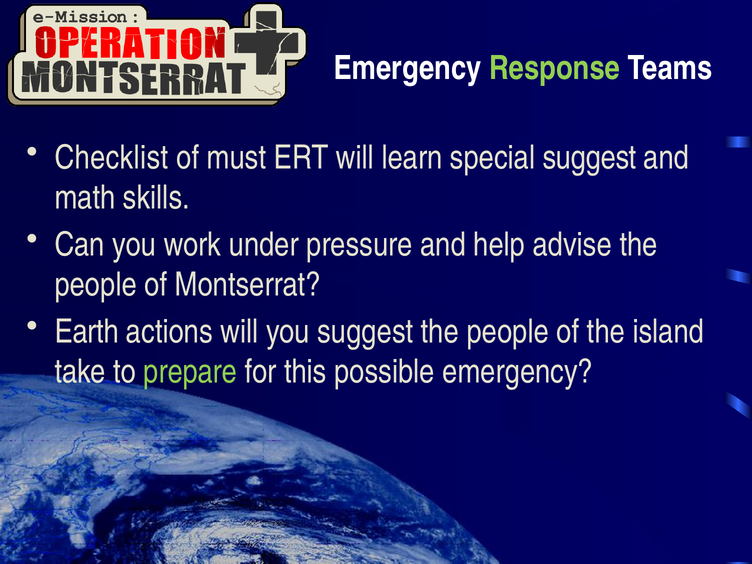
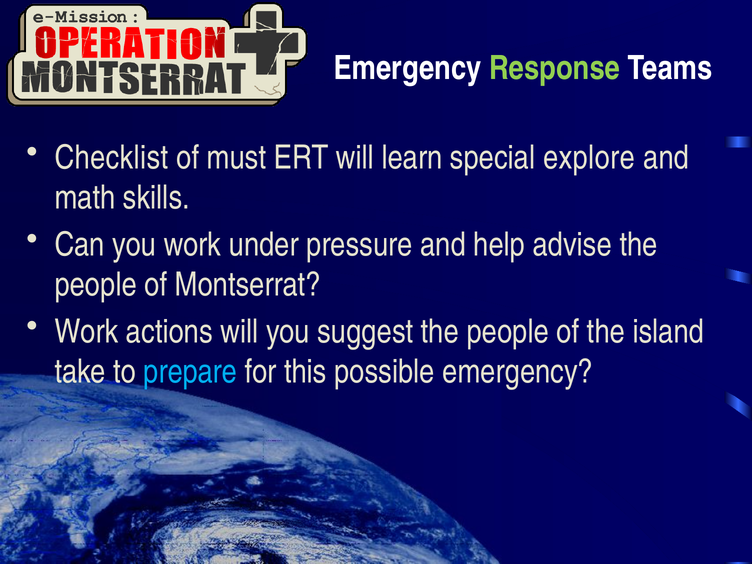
special suggest: suggest -> explore
Earth at (87, 332): Earth -> Work
prepare colour: light green -> light blue
